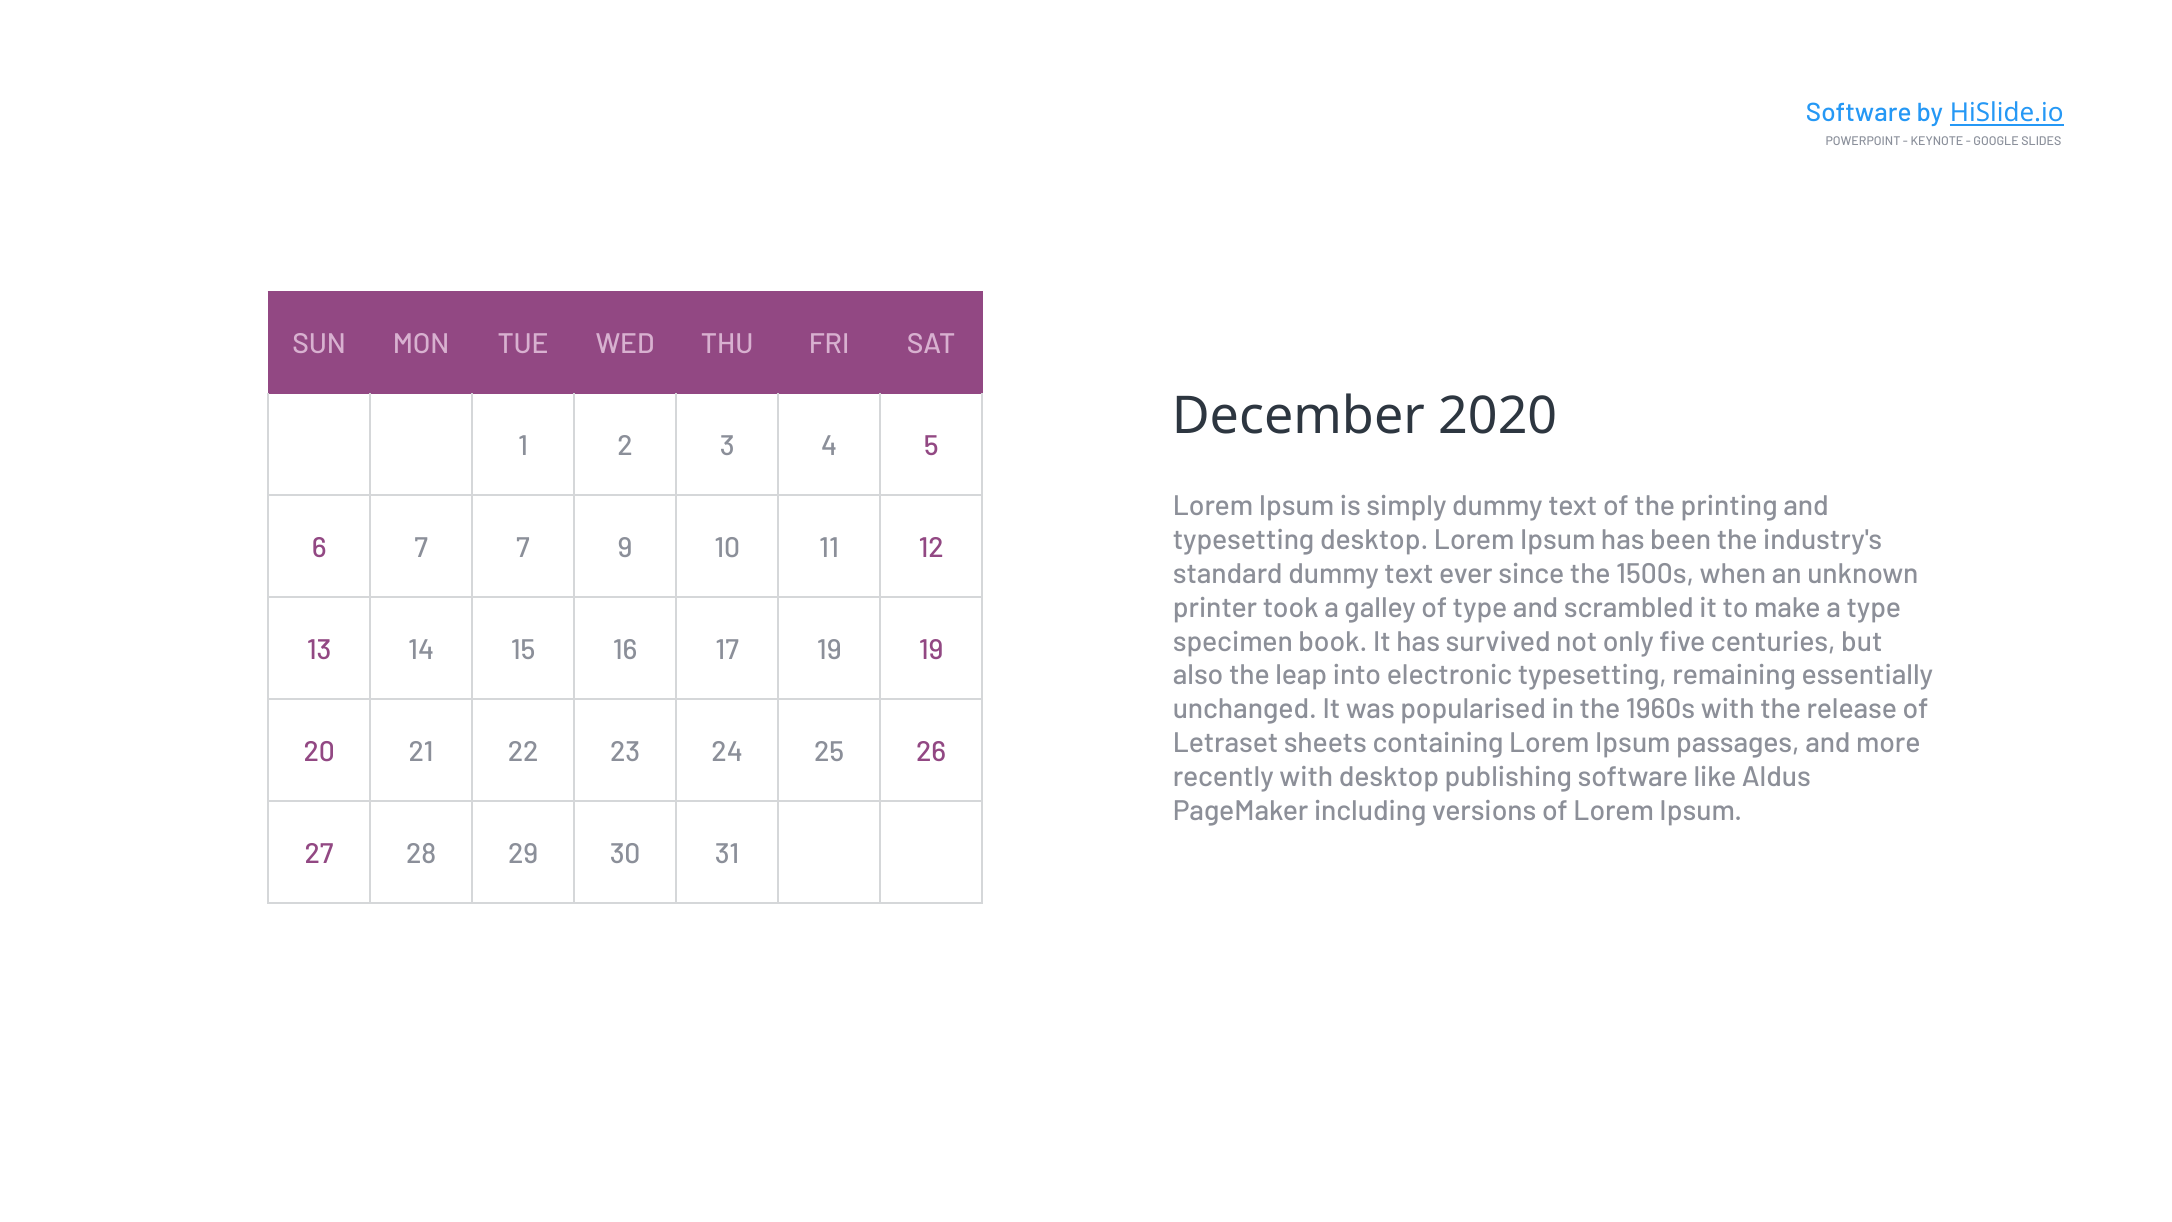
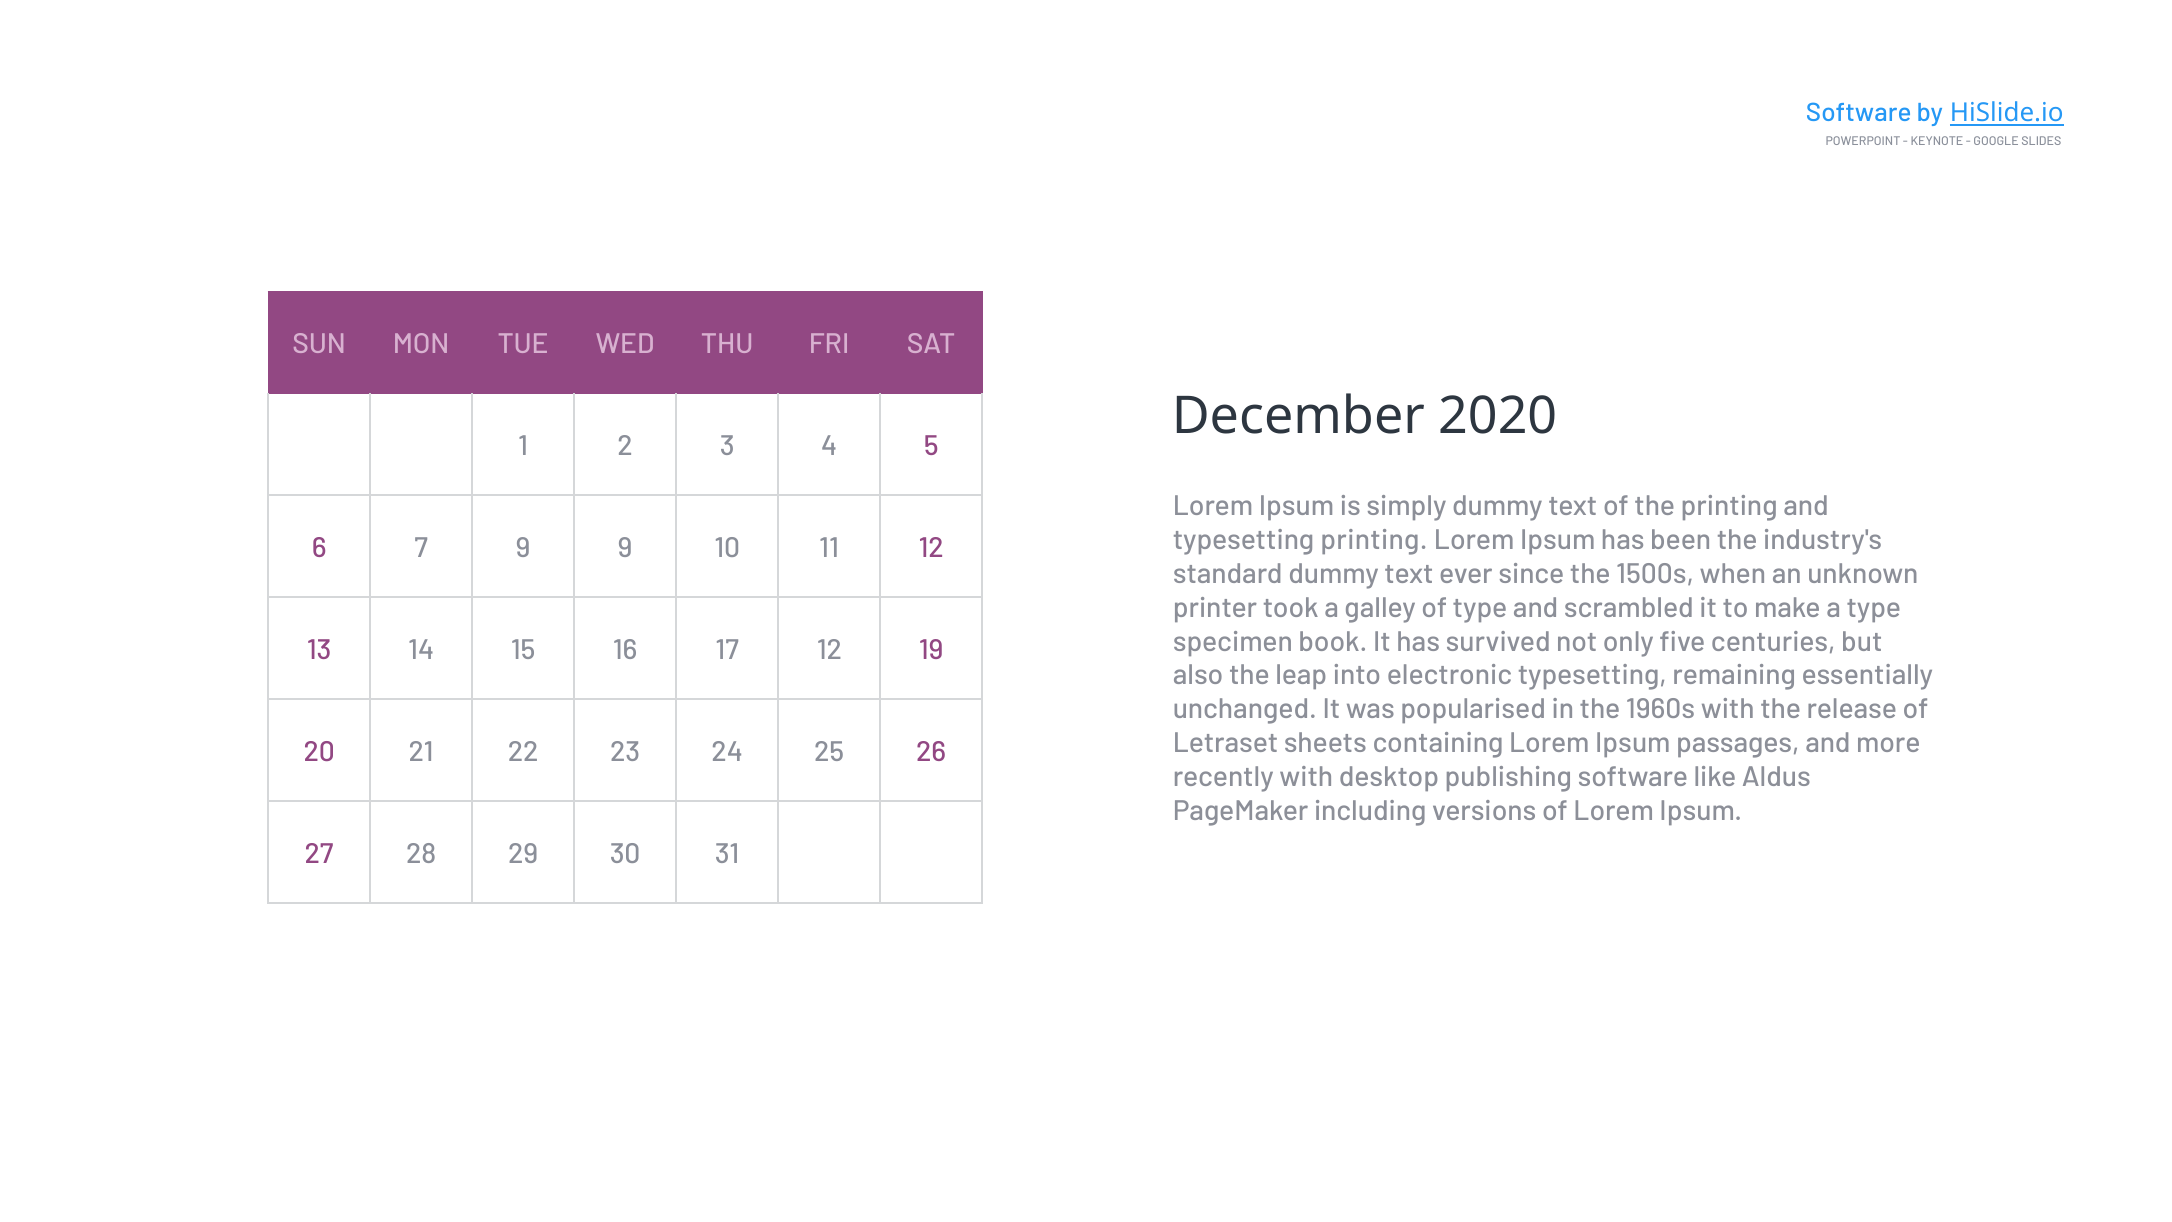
typesetting desktop: desktop -> printing
7 7: 7 -> 9
17 19: 19 -> 12
